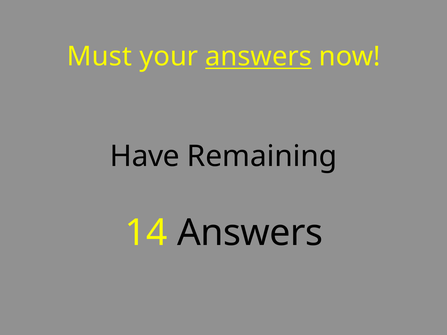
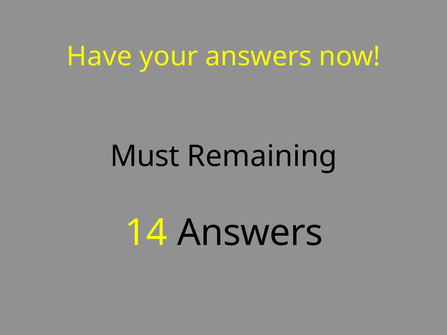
Must: Must -> Have
answers at (259, 57) underline: present -> none
Have: Have -> Must
